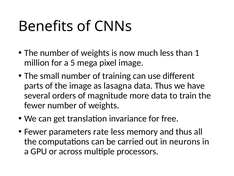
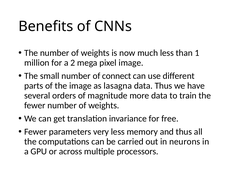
5: 5 -> 2
training: training -> connect
rate: rate -> very
